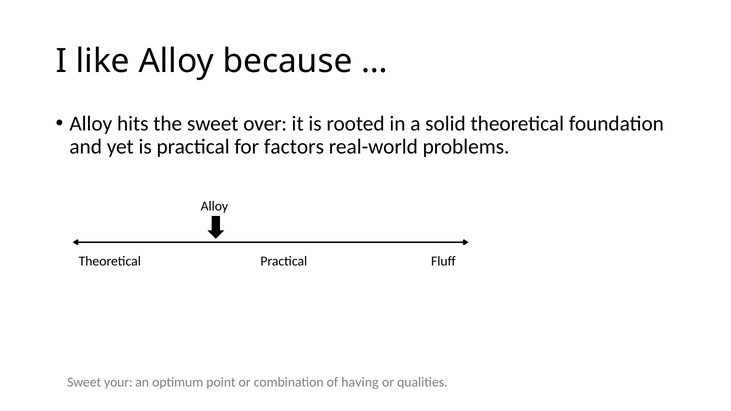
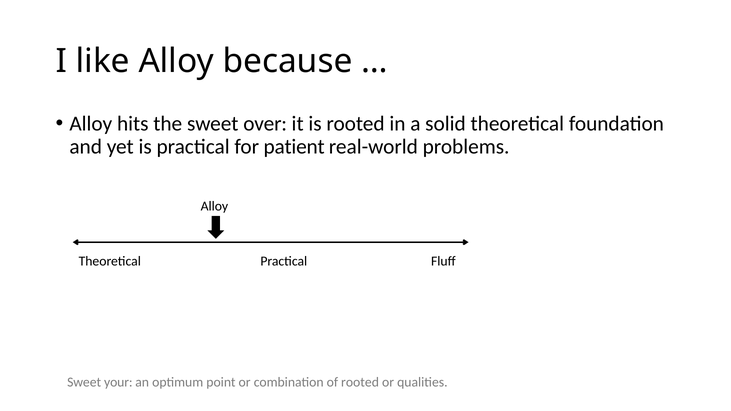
factors: factors -> patient
of having: having -> rooted
